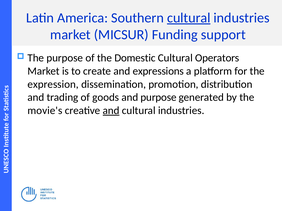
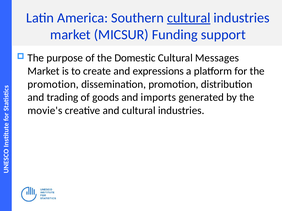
Operators: Operators -> Messages
expression at (53, 84): expression -> promotion
and purpose: purpose -> imports
and at (111, 111) underline: present -> none
